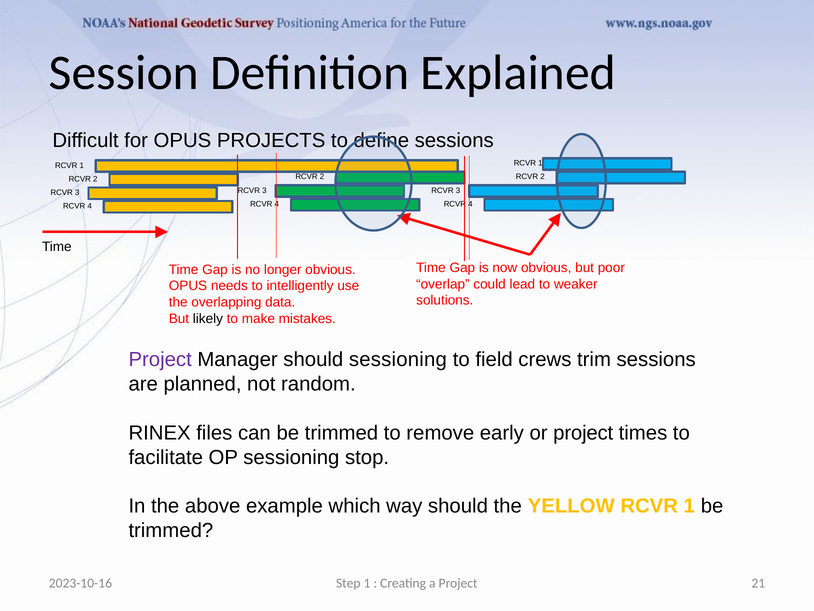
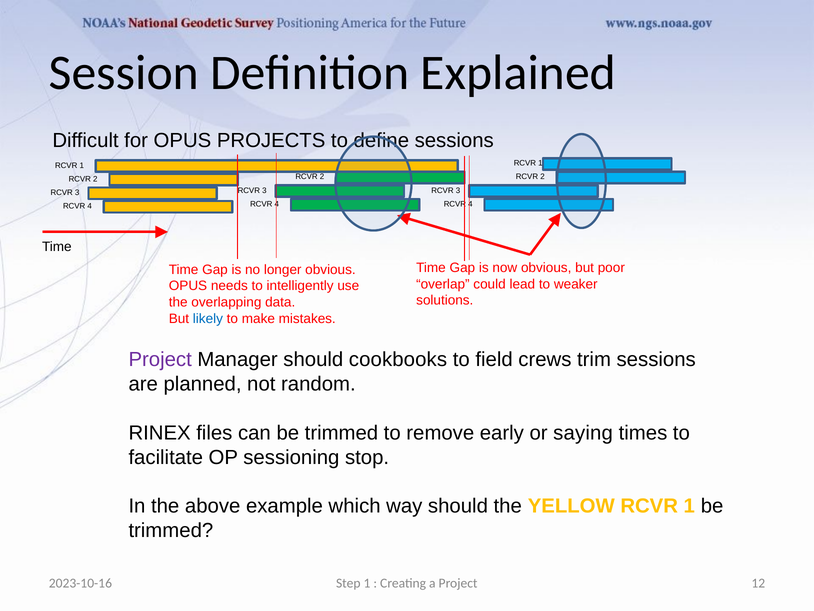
likely colour: black -> blue
should sessioning: sessioning -> cookbooks
or project: project -> saying
21: 21 -> 12
